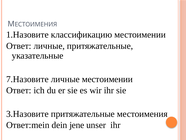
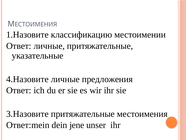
7.Назовите: 7.Назовите -> 4.Назовите
личные местоимении: местоимении -> предложения
